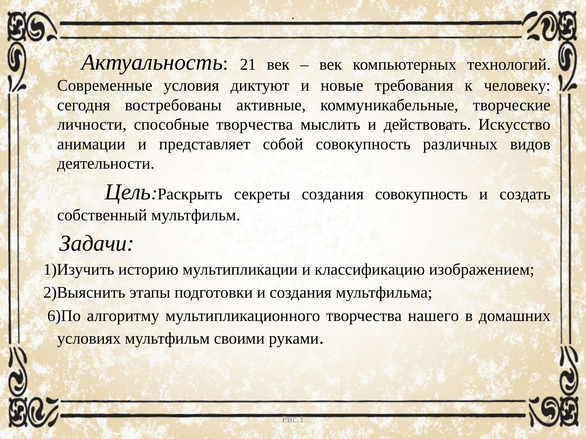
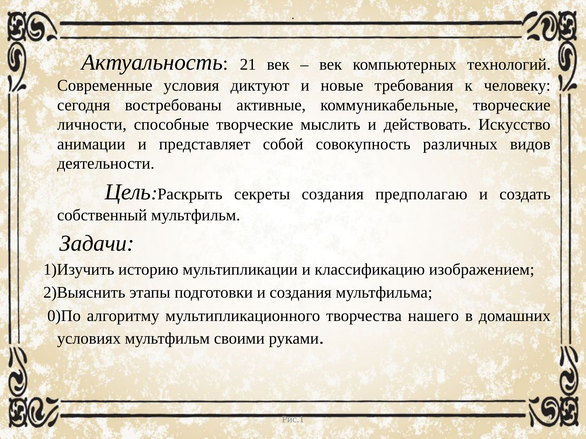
способные творчества: творчества -> творческие
создания совокупность: совокупность -> предполагаю
6)По: 6)По -> 0)По
